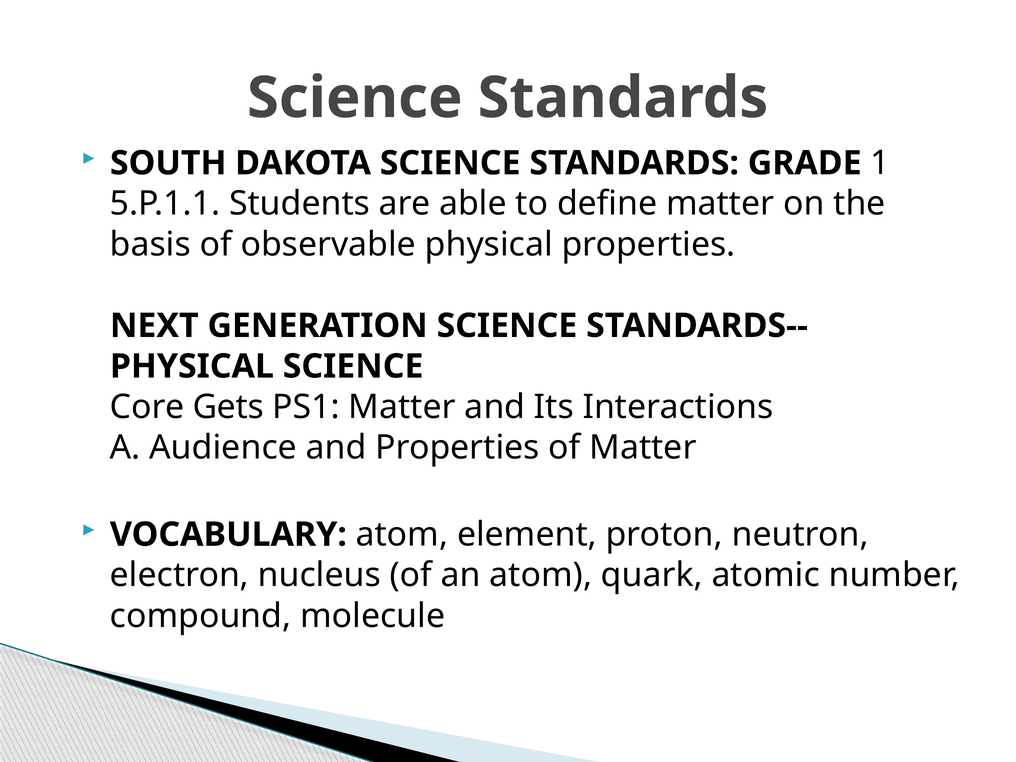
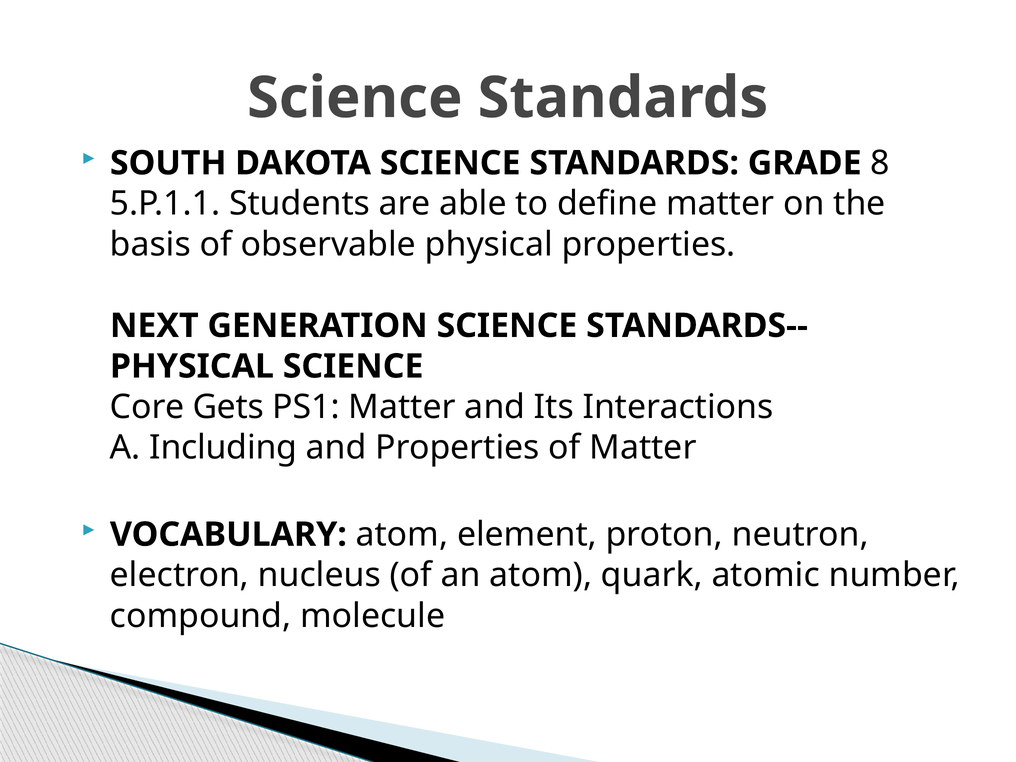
1: 1 -> 8
Audience: Audience -> Including
